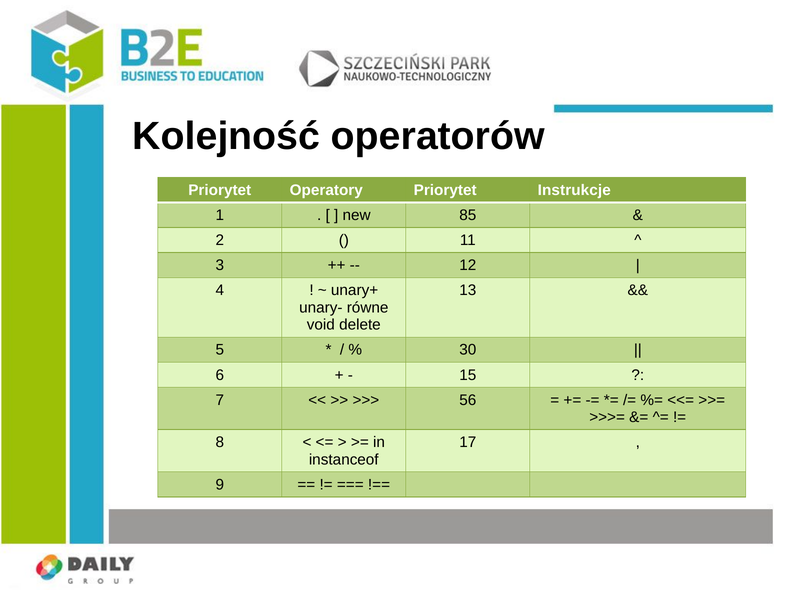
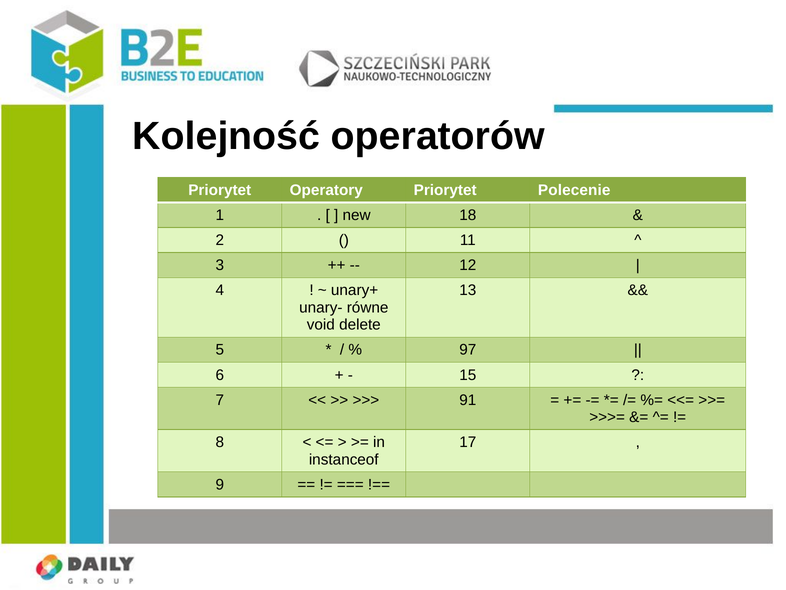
Instrukcje: Instrukcje -> Polecenie
85: 85 -> 18
30: 30 -> 97
56: 56 -> 91
